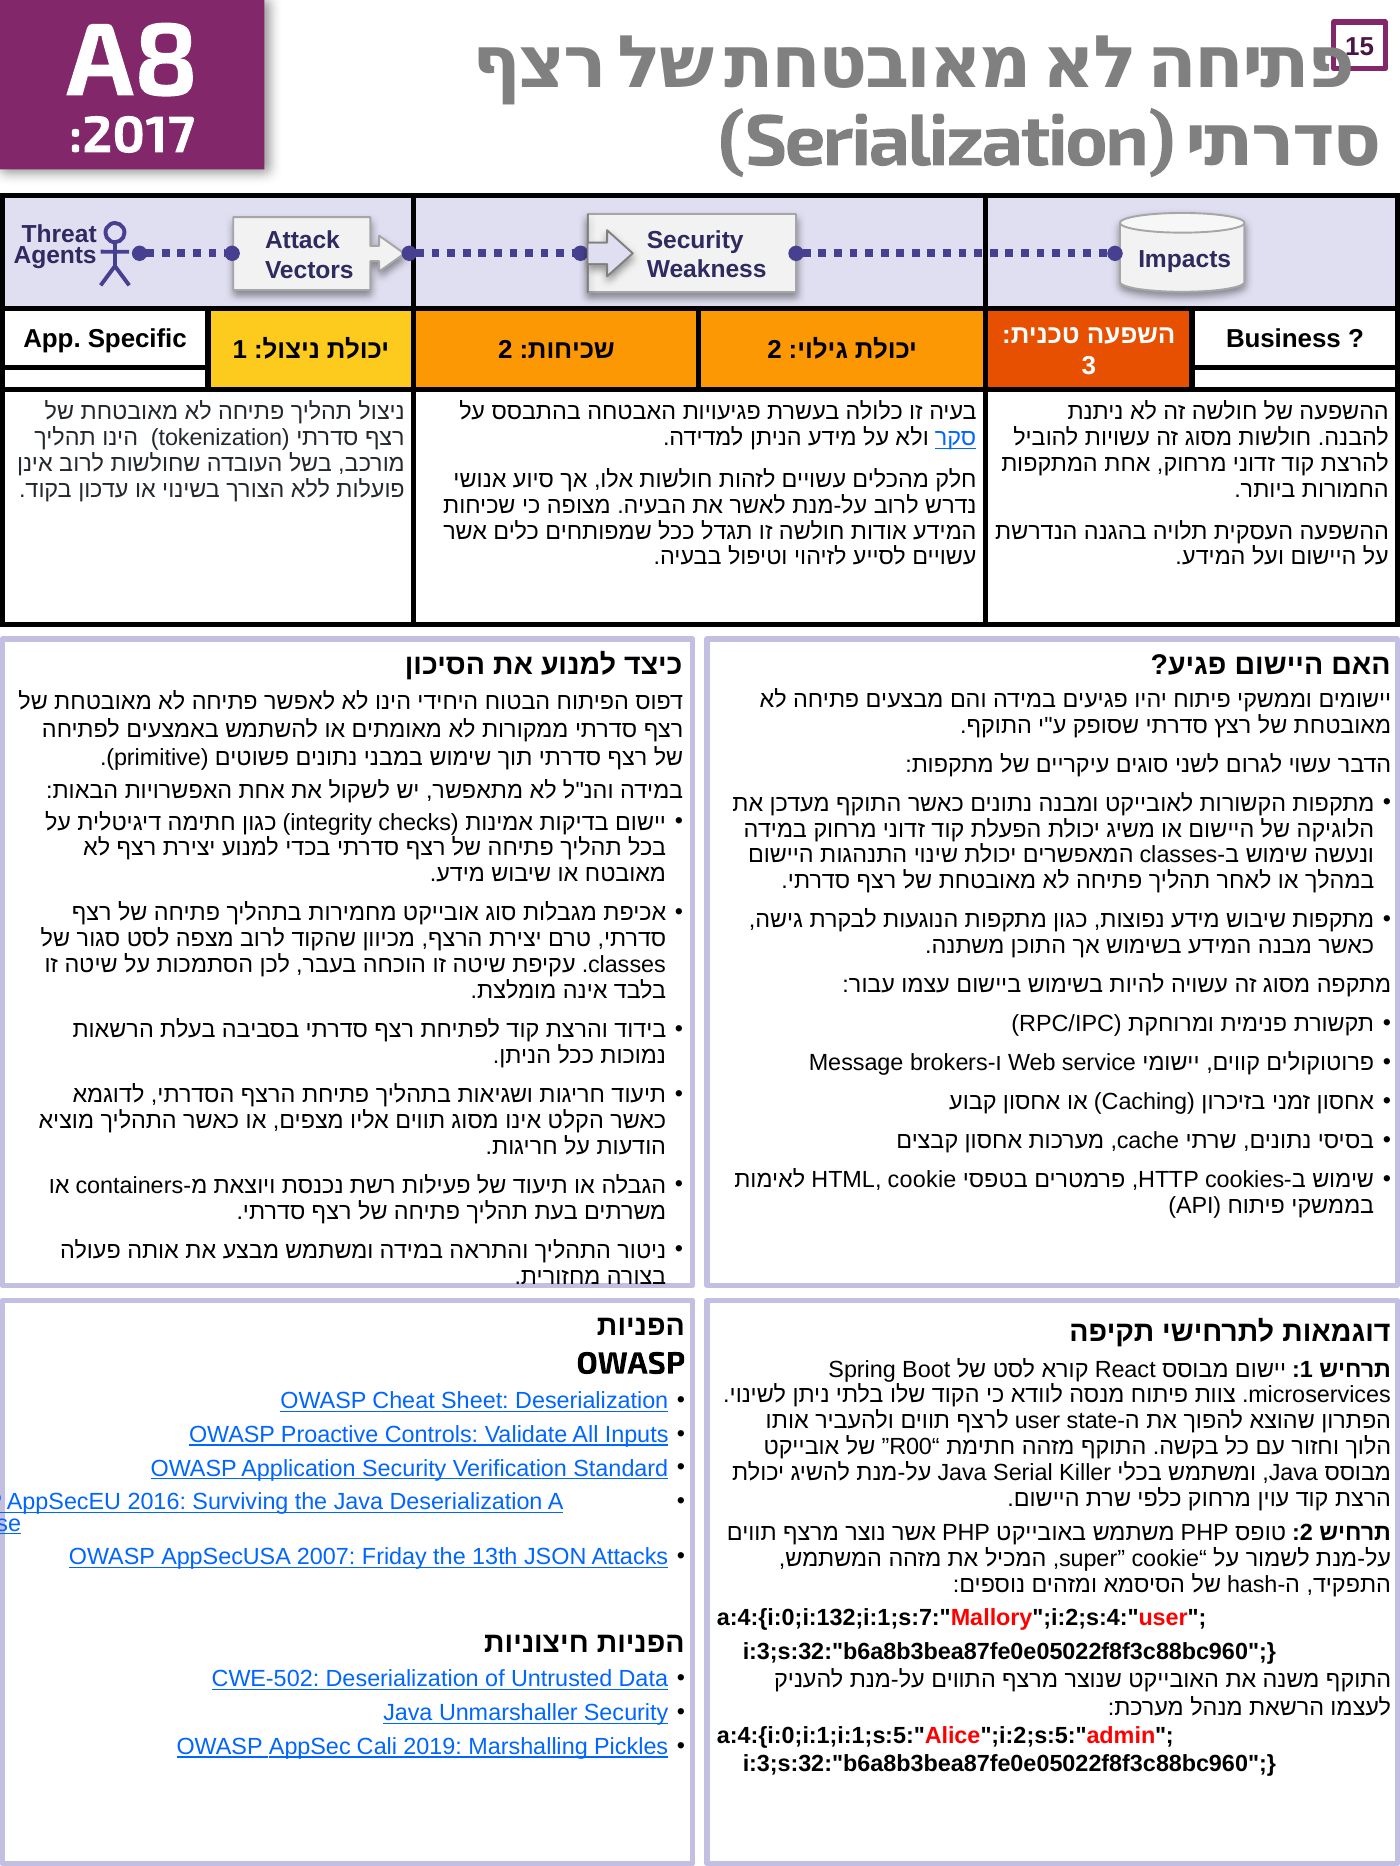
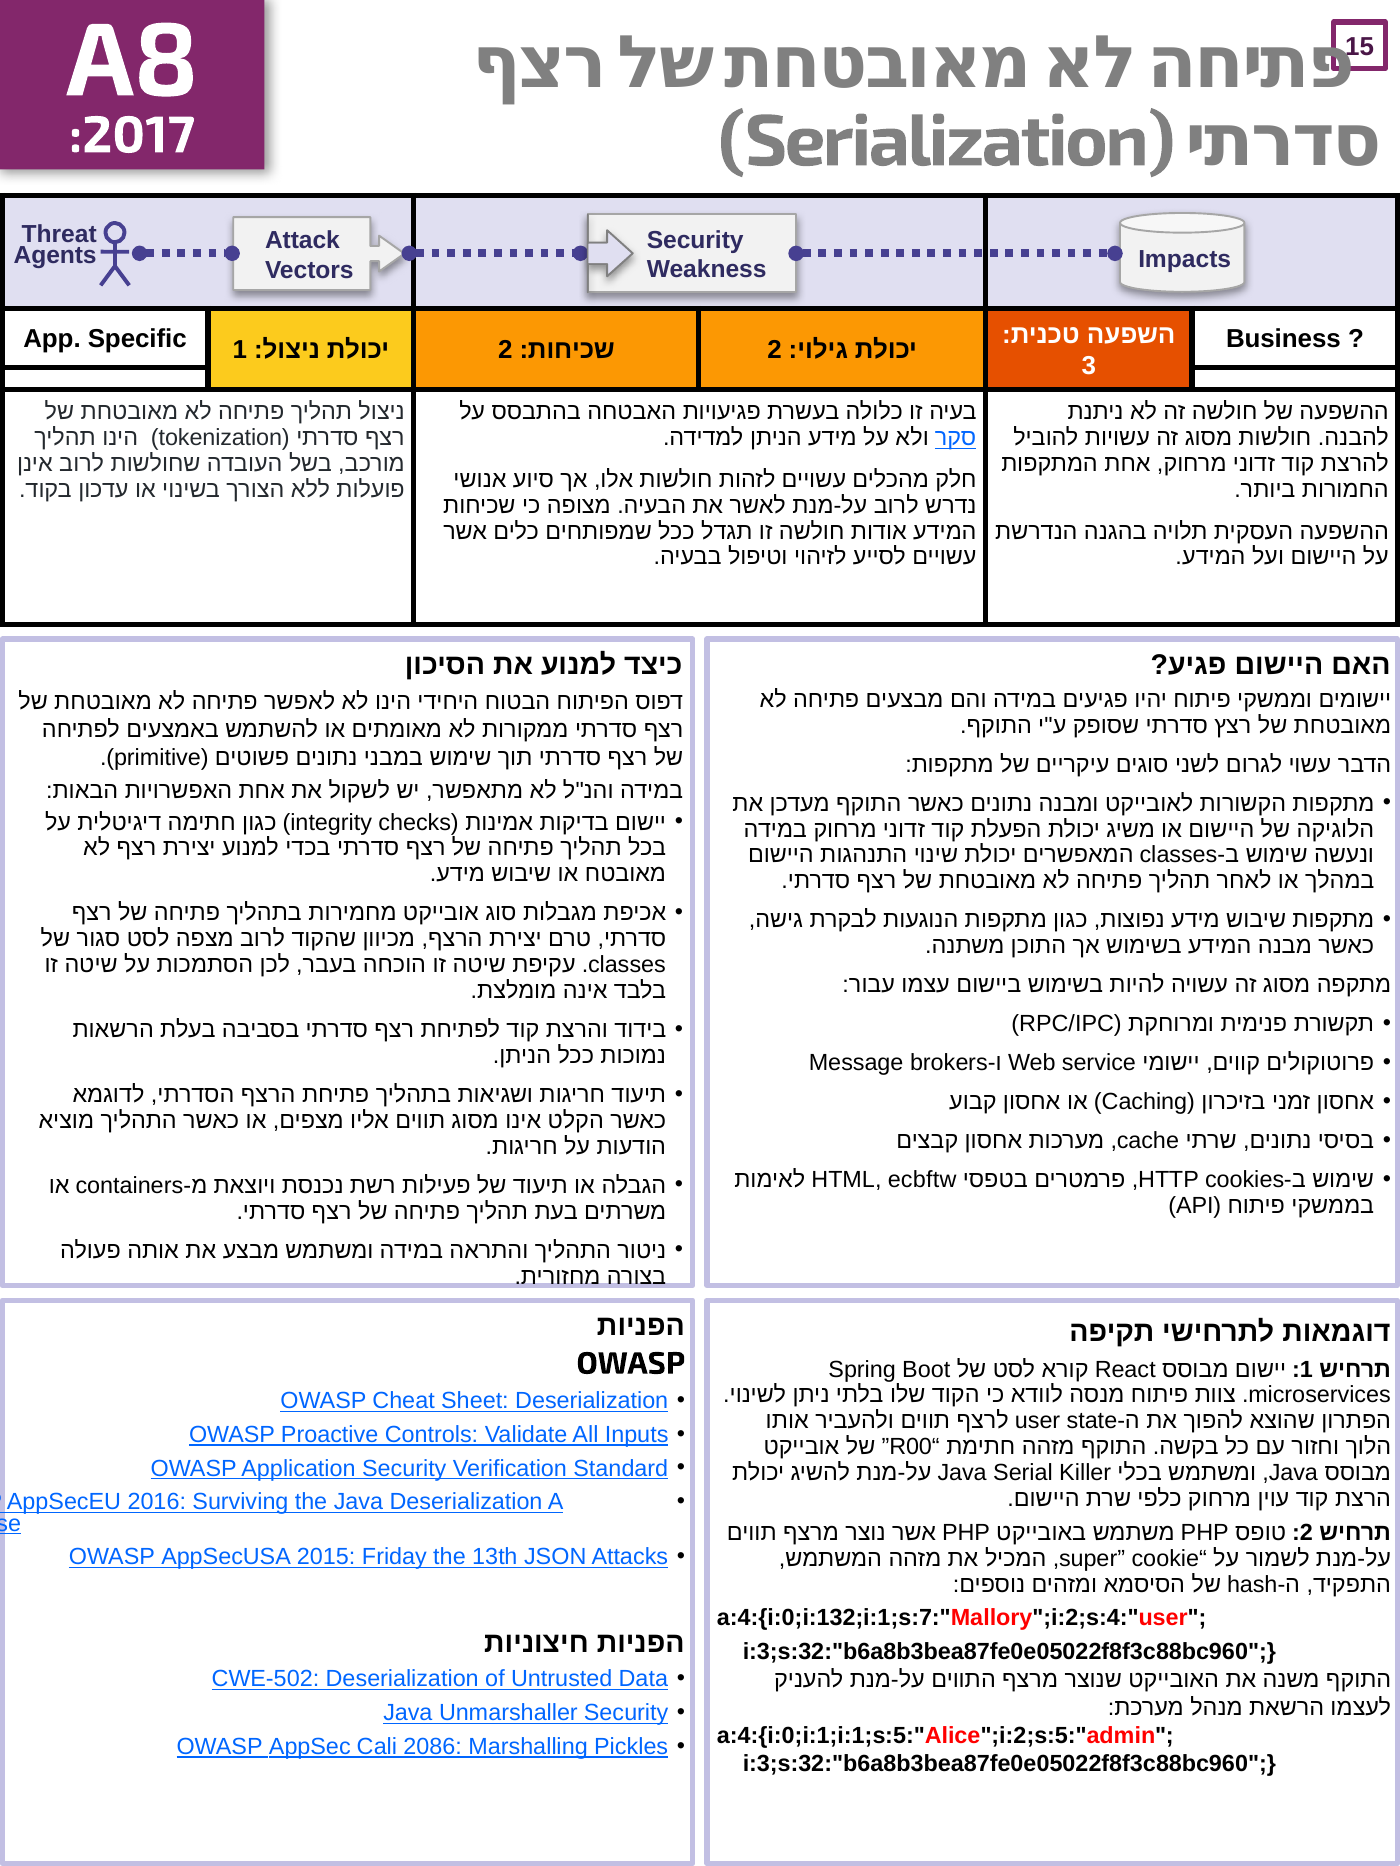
HTML cookie: cookie -> ecbftw
2007: 2007 -> 2015
2019: 2019 -> 2086
